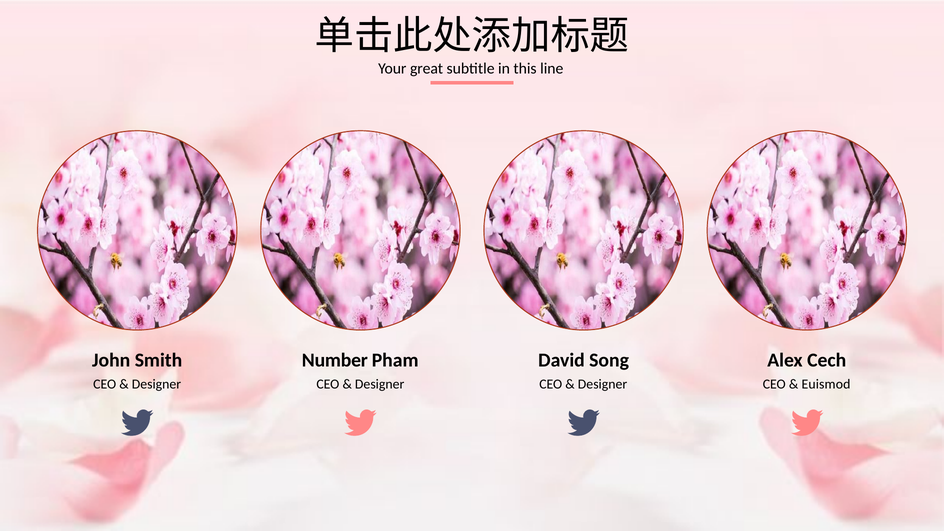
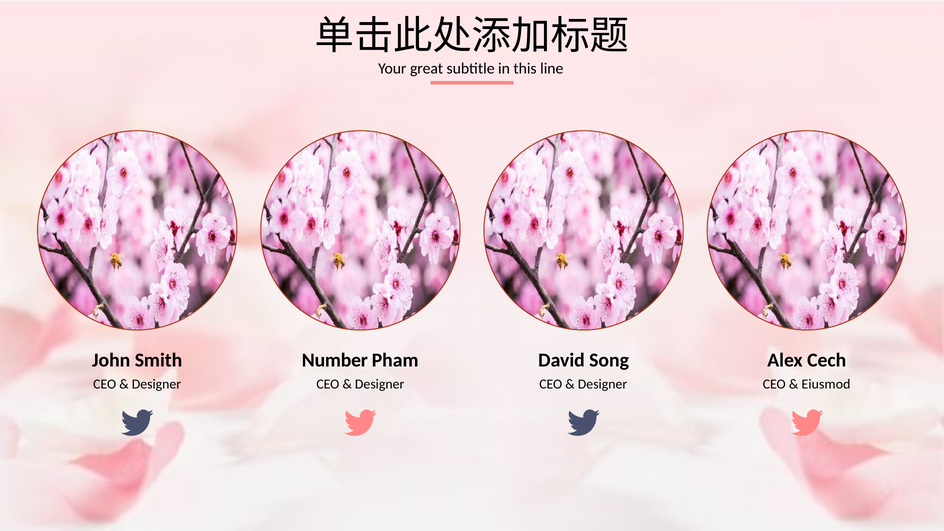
Euismod: Euismod -> Eiusmod
